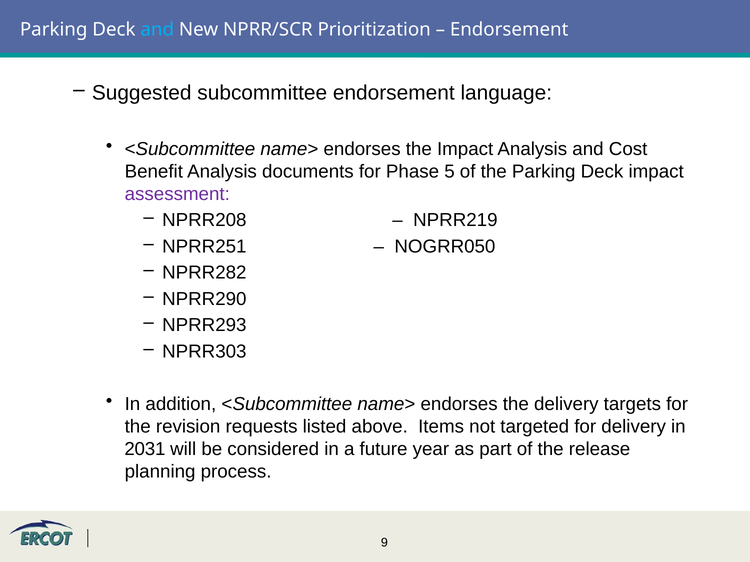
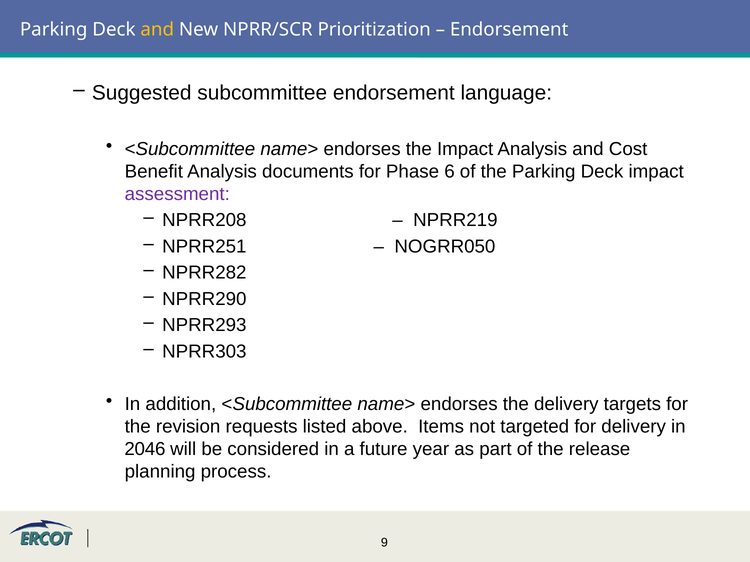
and at (157, 29) colour: light blue -> yellow
5: 5 -> 6
2031: 2031 -> 2046
